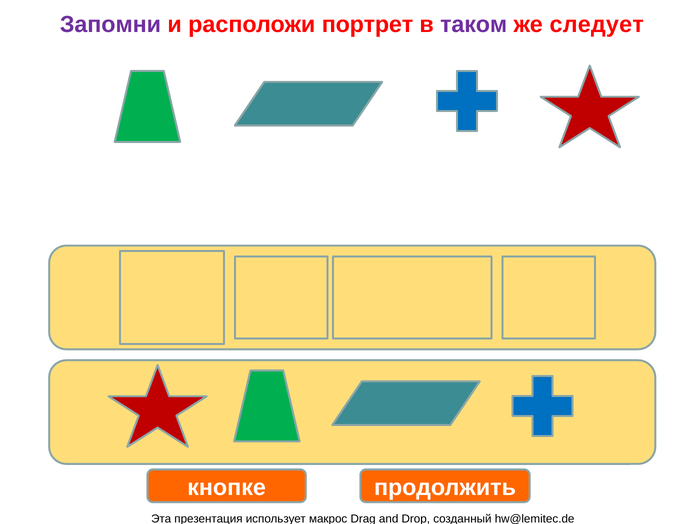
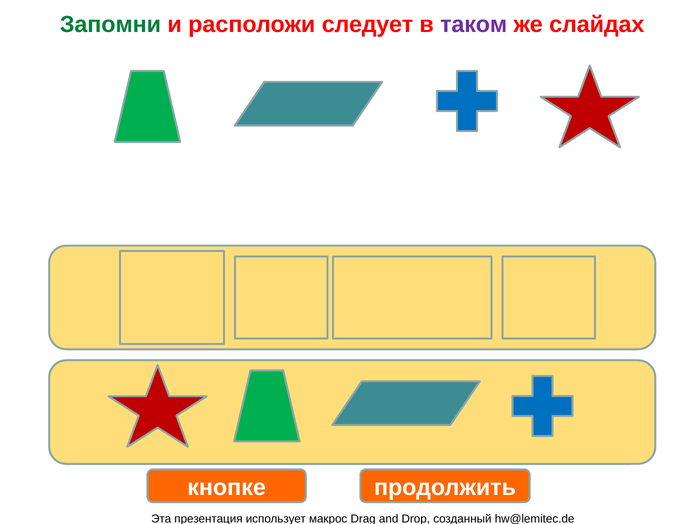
Запомни colour: purple -> green
портрет: портрет -> следует
следует: следует -> слайдах
